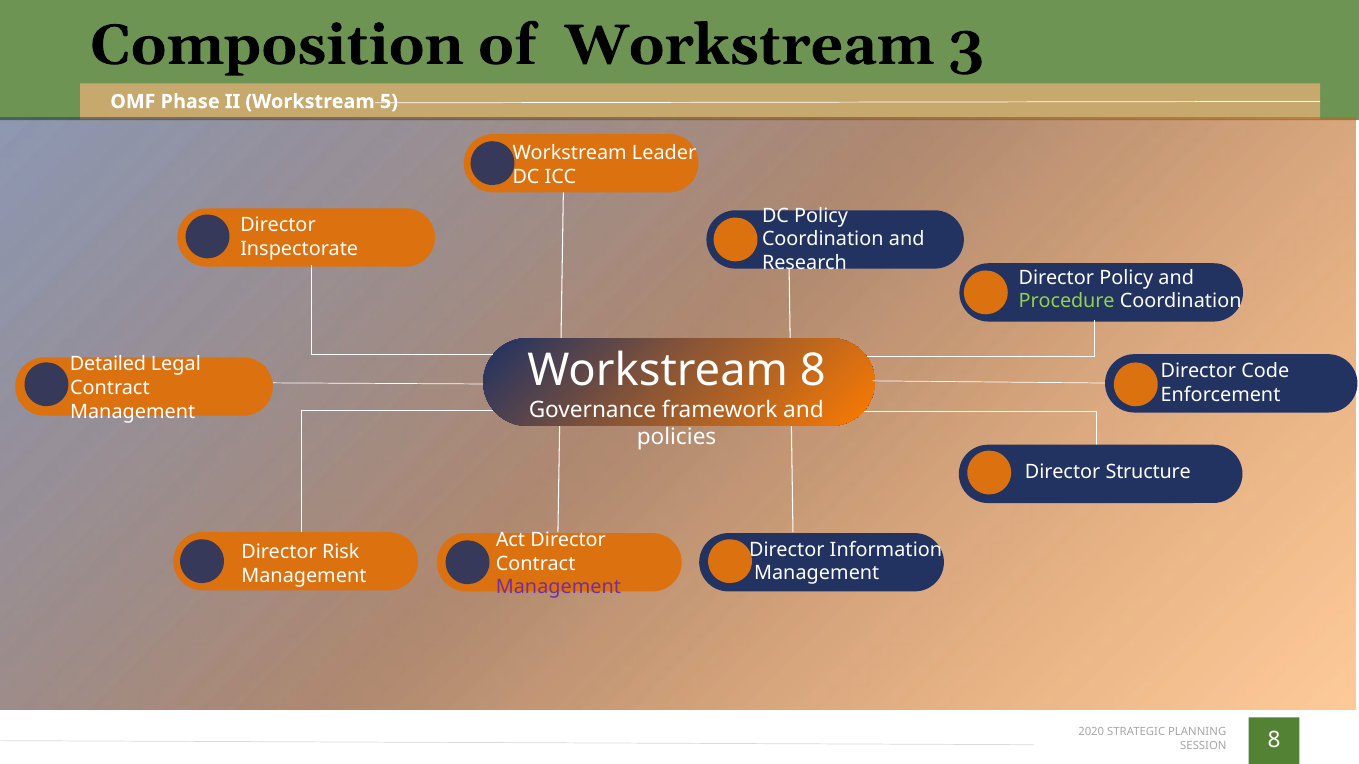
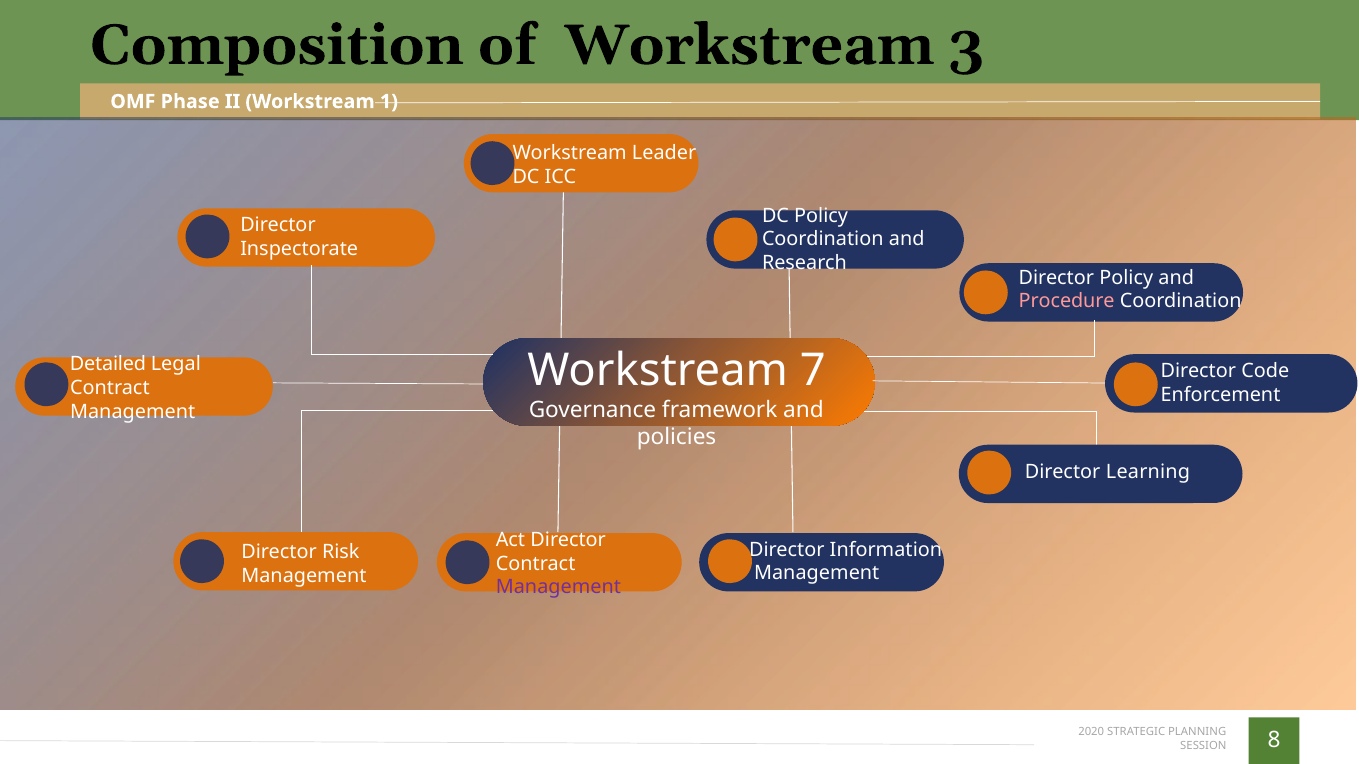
5: 5 -> 1
Procedure colour: light green -> pink
Workstream 8: 8 -> 7
Structure: Structure -> Learning
